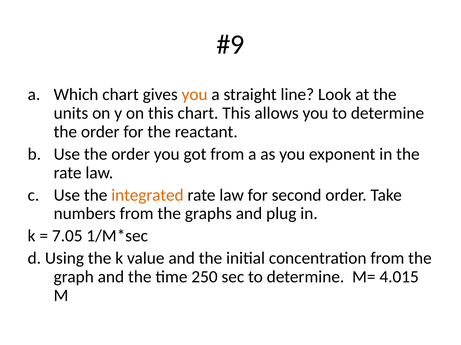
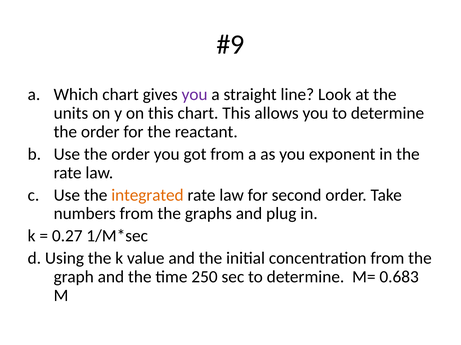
you at (195, 95) colour: orange -> purple
7.05: 7.05 -> 0.27
4.015: 4.015 -> 0.683
